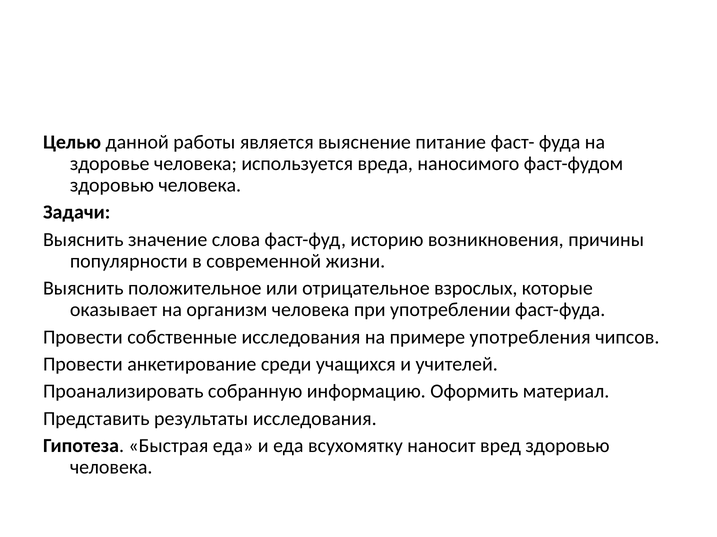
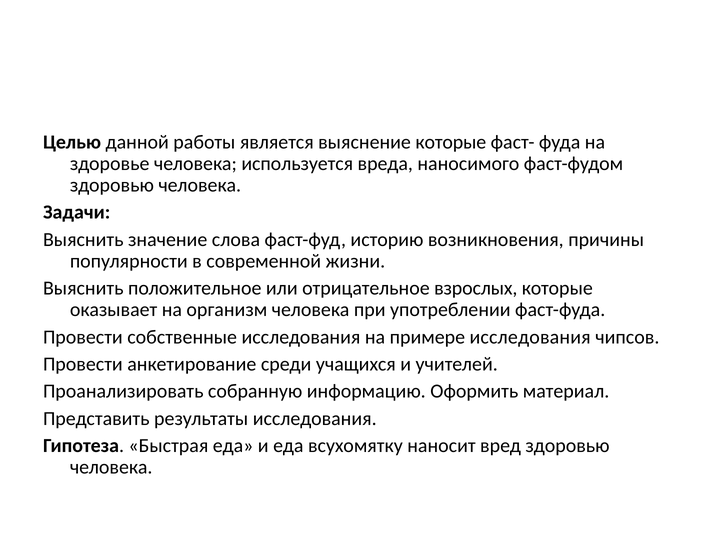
выяснение питание: питание -> которые
примере употребления: употребления -> исследования
